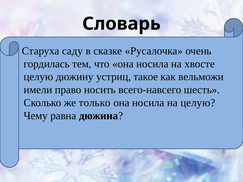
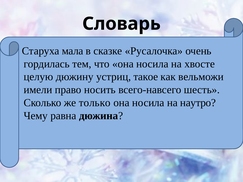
саду: саду -> мала
на целую: целую -> наутро
